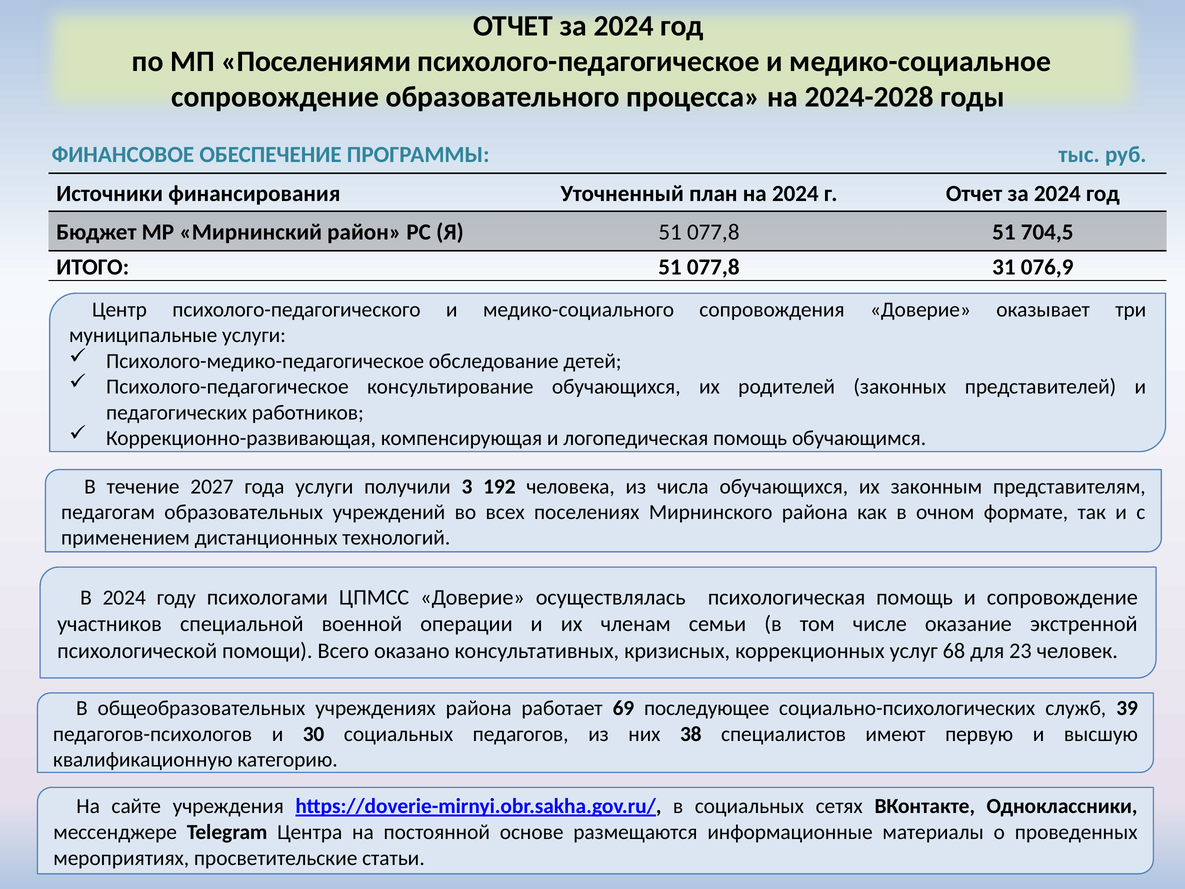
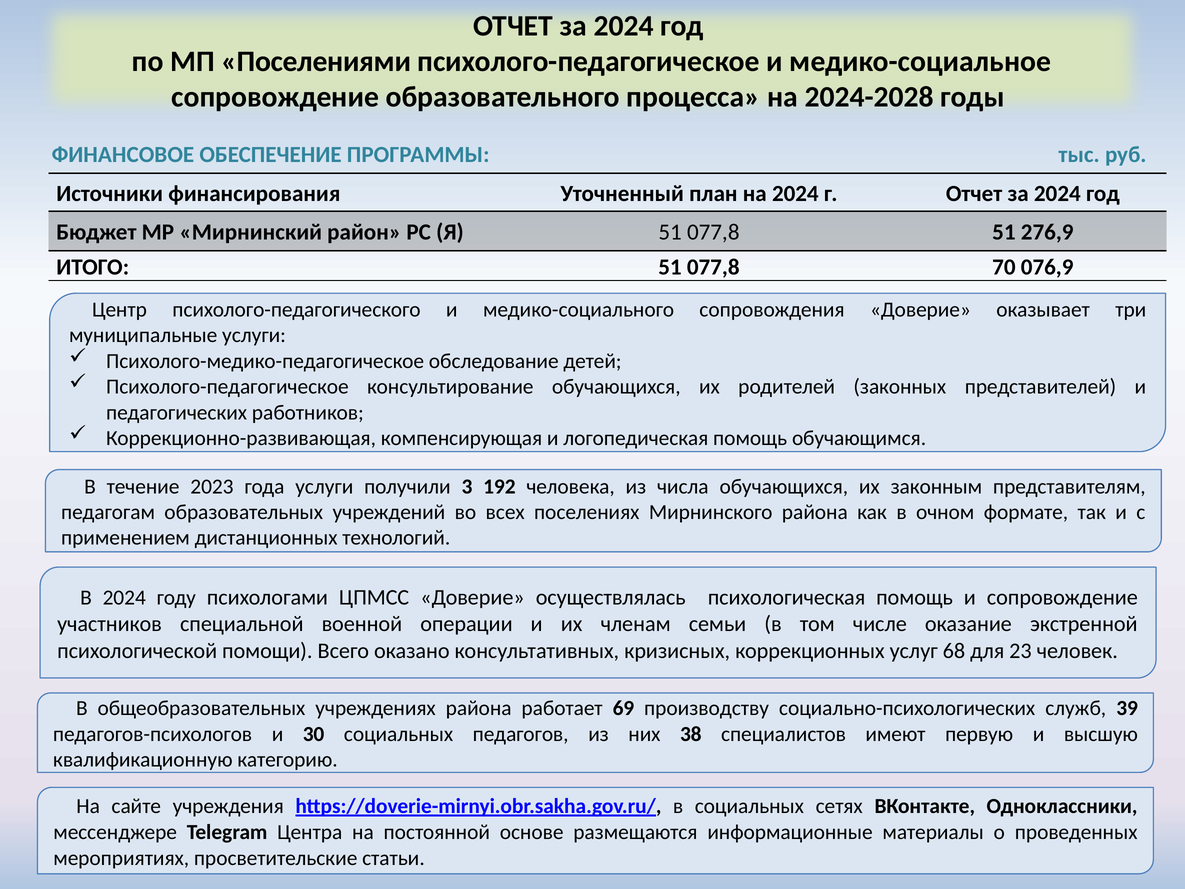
704,5: 704,5 -> 276,9
31: 31 -> 70
2027: 2027 -> 2023
последующее: последующее -> производству
